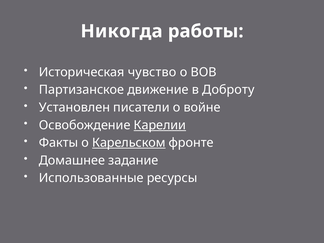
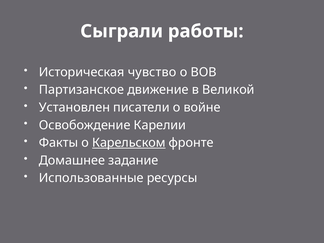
Никогда: Никогда -> Сыграли
Доброту: Доброту -> Великой
Карелии underline: present -> none
